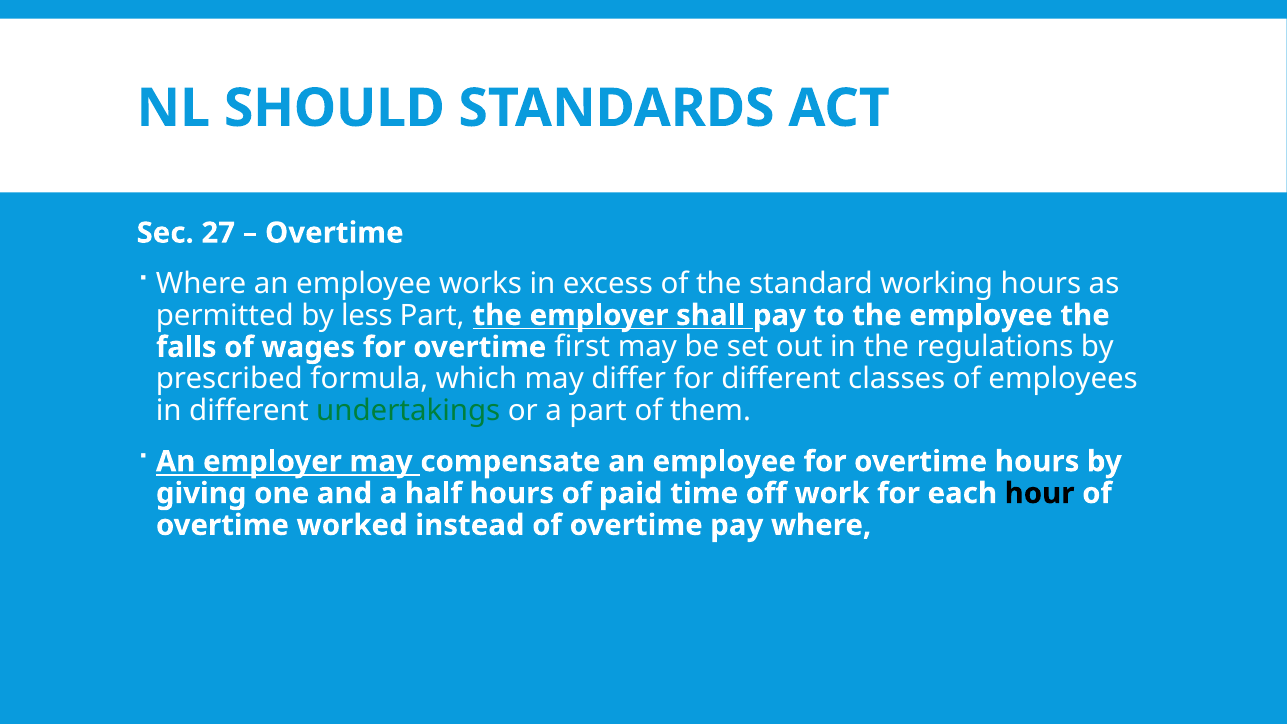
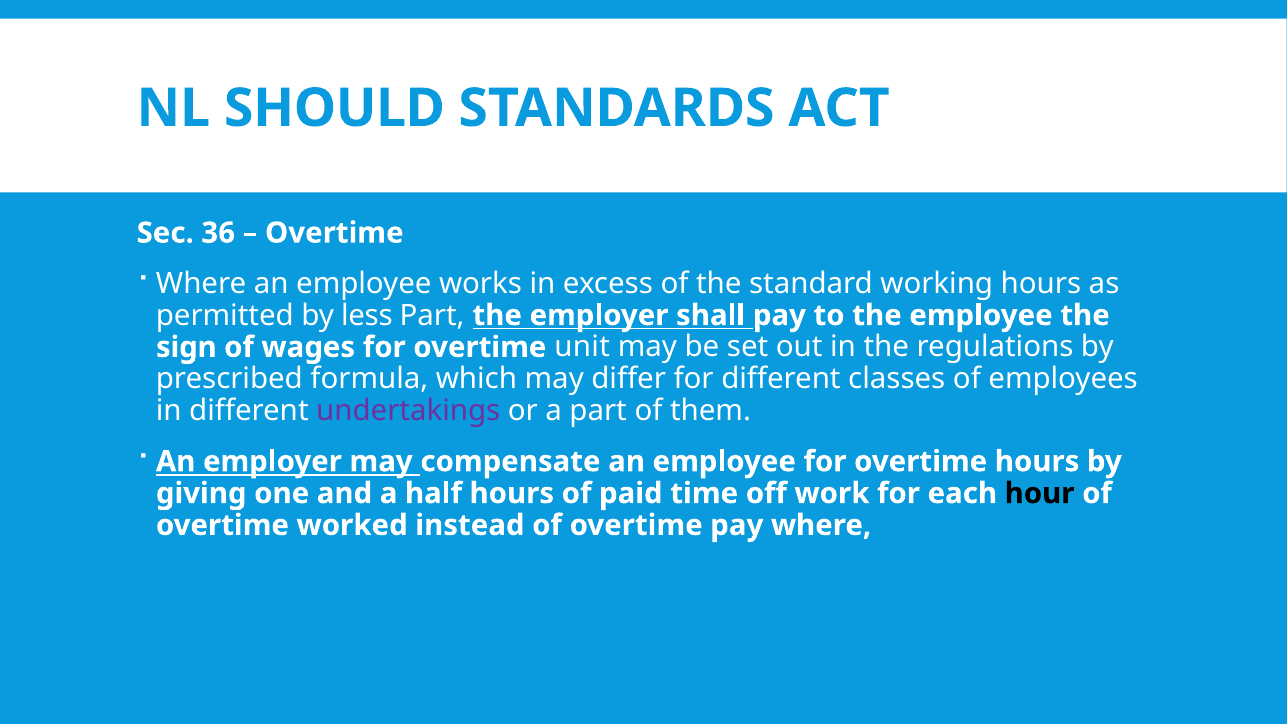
27: 27 -> 36
falls: falls -> sign
first: first -> unit
undertakings colour: green -> purple
